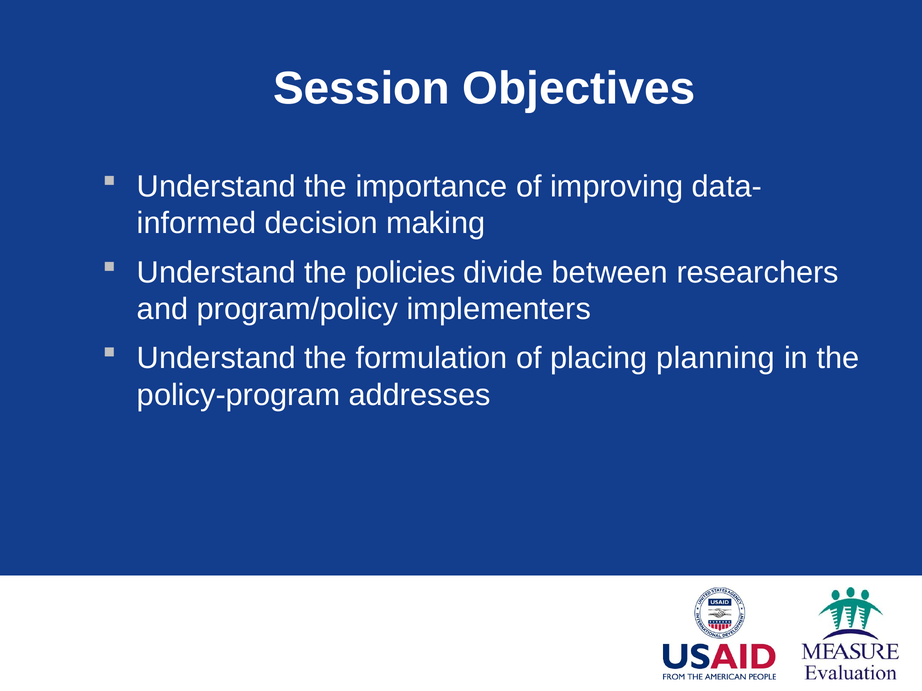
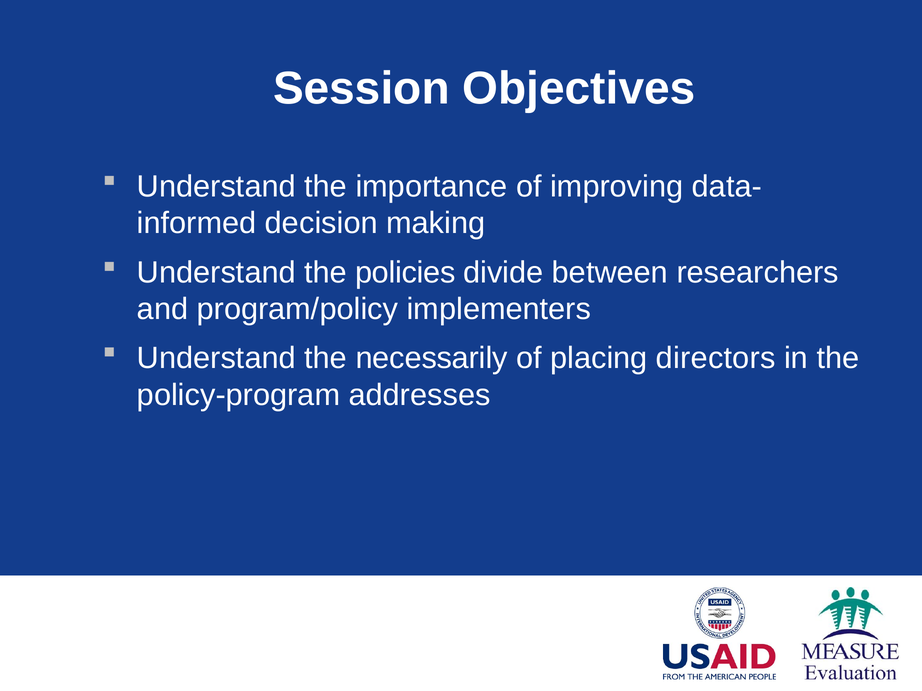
formulation: formulation -> necessarily
planning: planning -> directors
